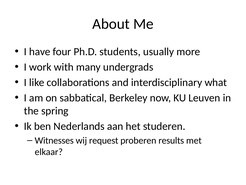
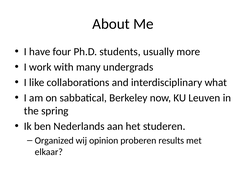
Witnesses: Witnesses -> Organized
request: request -> opinion
